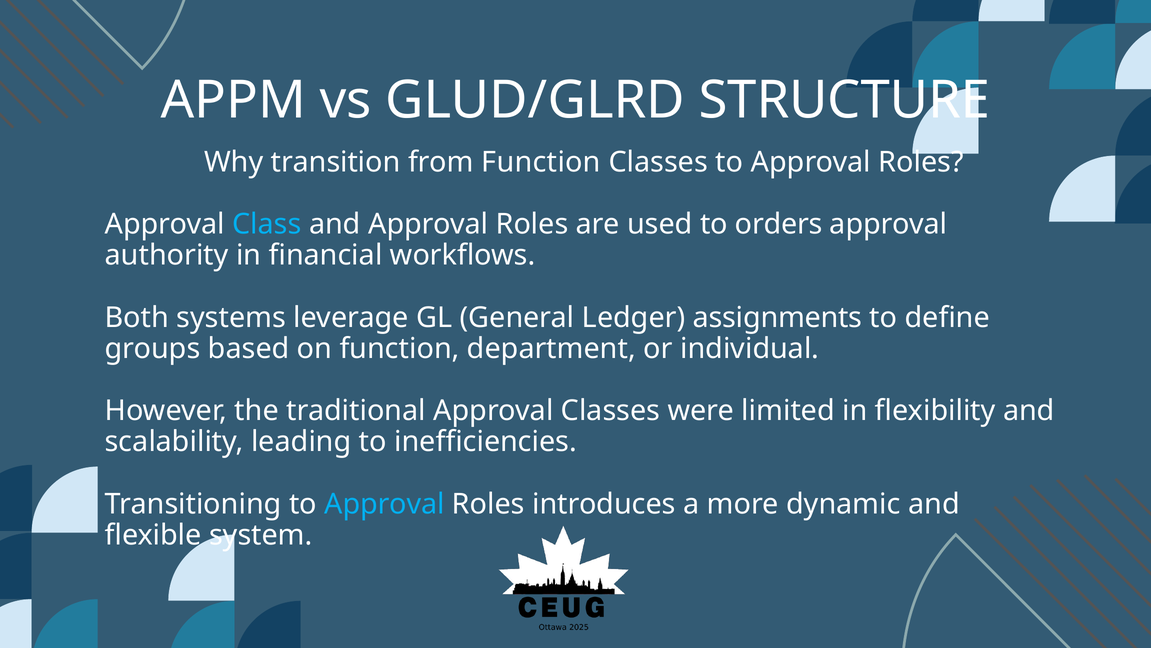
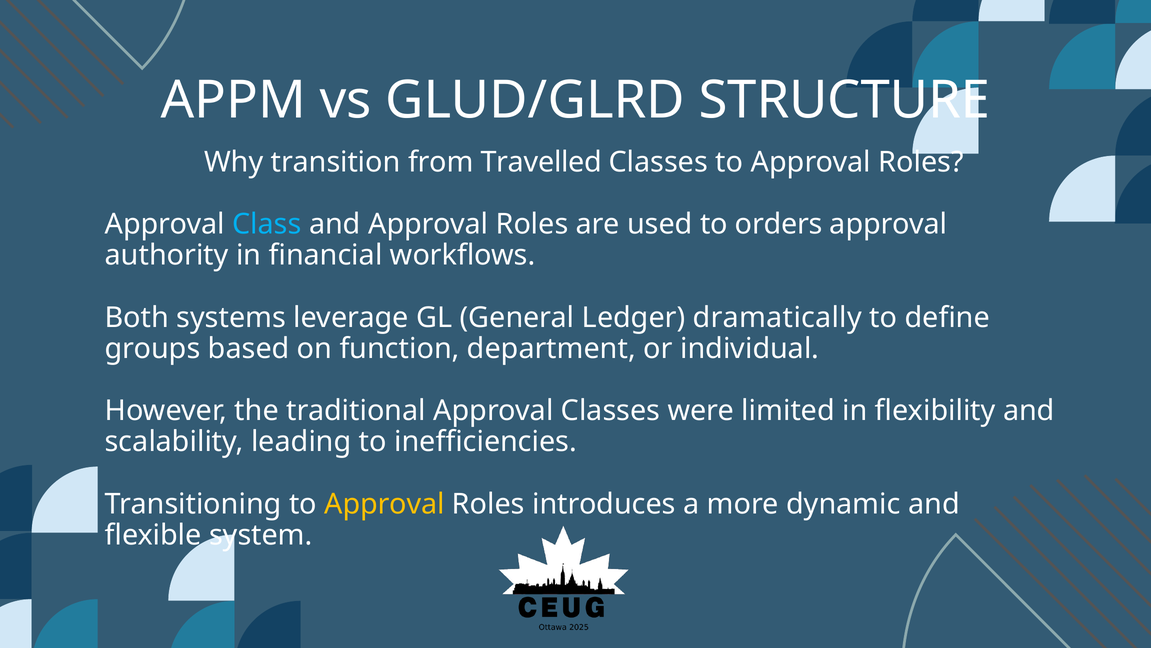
from Function: Function -> Travelled
assignments: assignments -> dramatically
Approval at (384, 504) colour: light blue -> yellow
